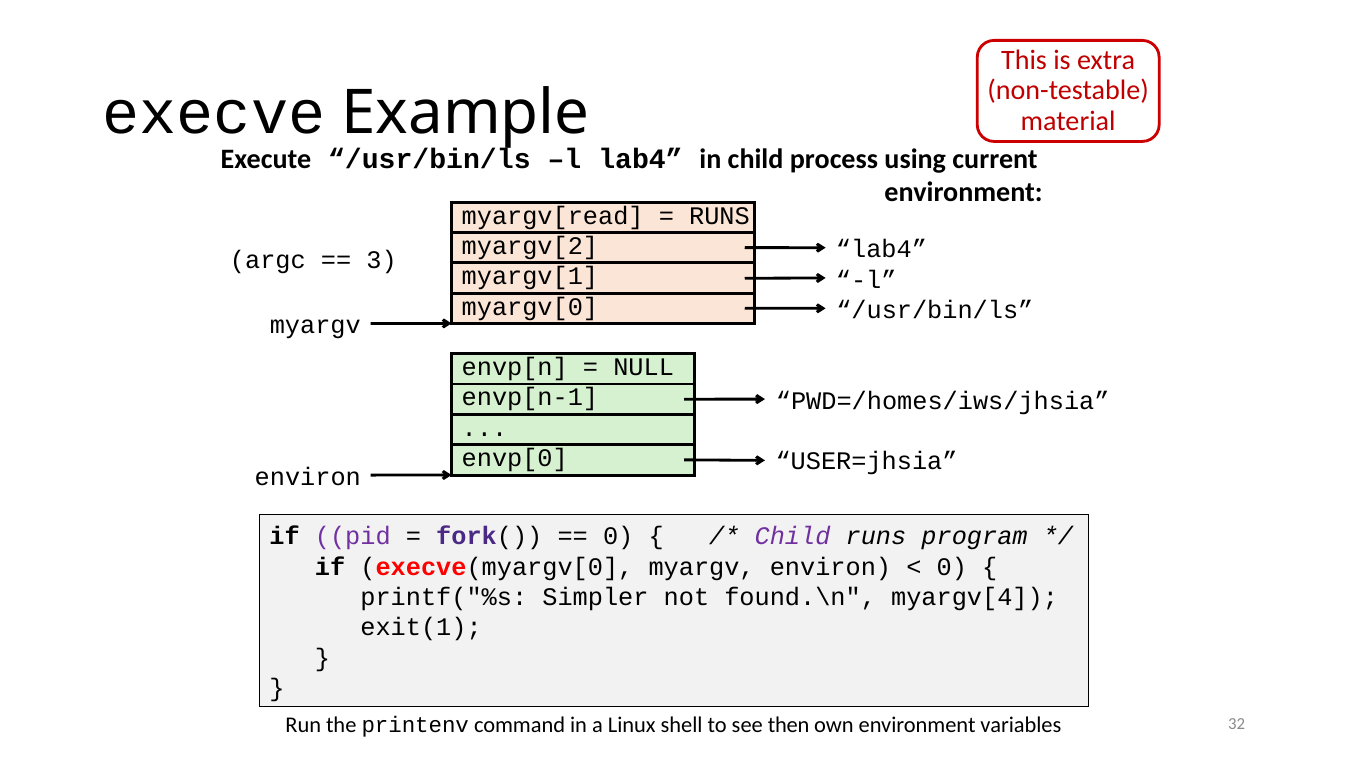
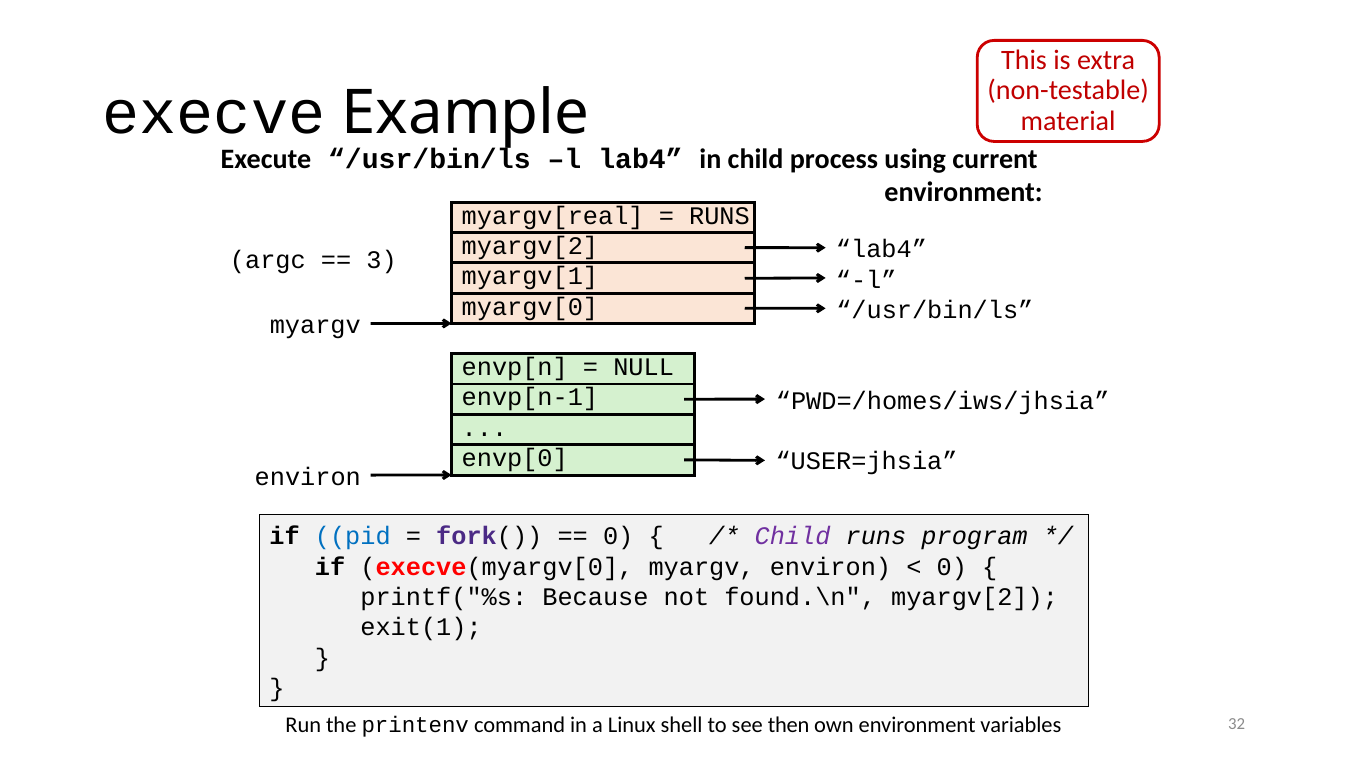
myargv[read: myargv[read -> myargv[real
pid colour: purple -> blue
Simpler: Simpler -> Because
found.\n myargv[4: myargv[4 -> myargv[2
